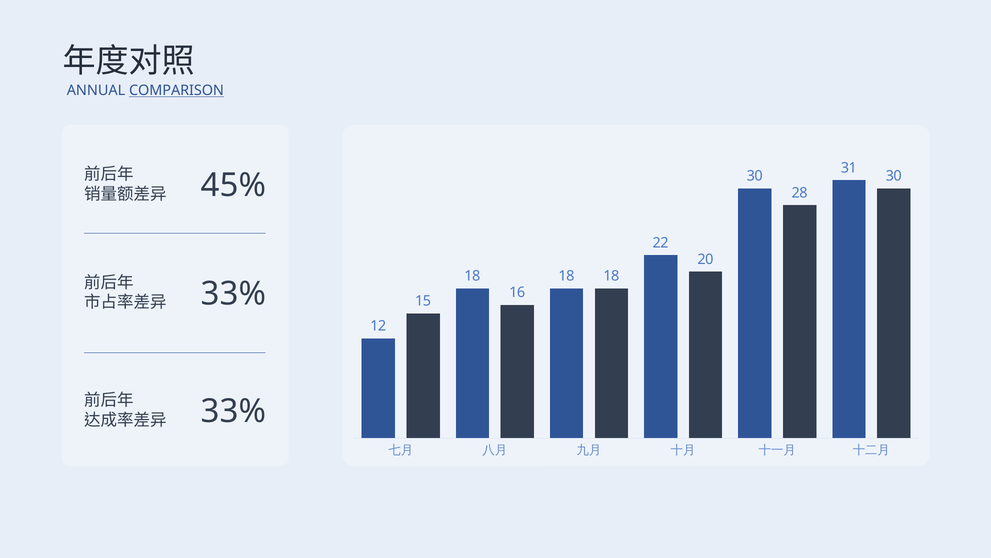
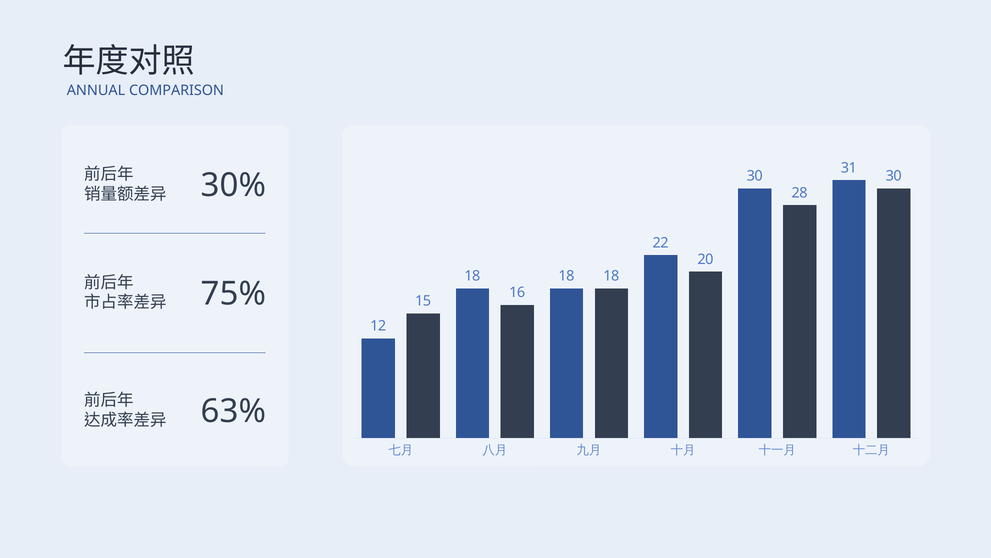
COMPARISON underline: present -> none
45%: 45% -> 30%
33% at (233, 293): 33% -> 75%
33% at (233, 411): 33% -> 63%
